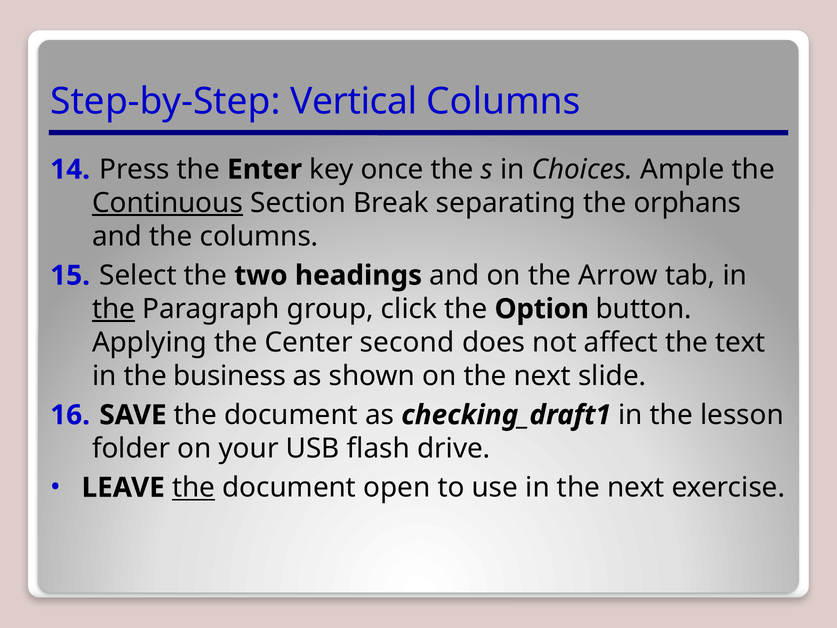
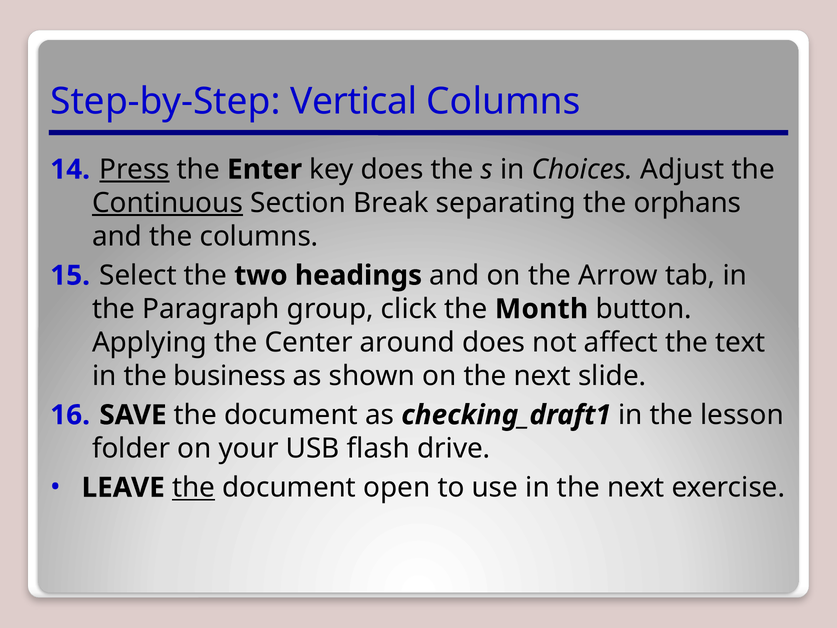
Press underline: none -> present
key once: once -> does
Ample: Ample -> Adjust
the at (114, 309) underline: present -> none
Option: Option -> Month
second: second -> around
